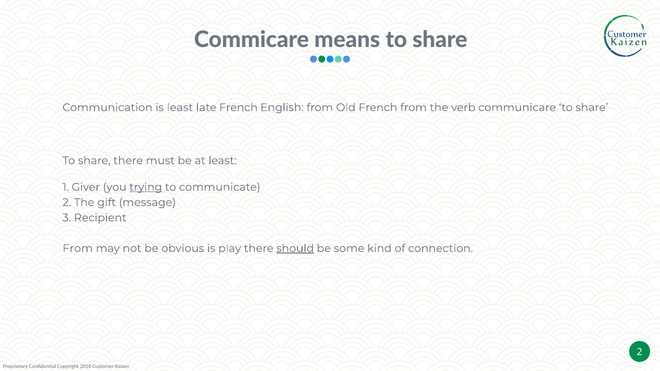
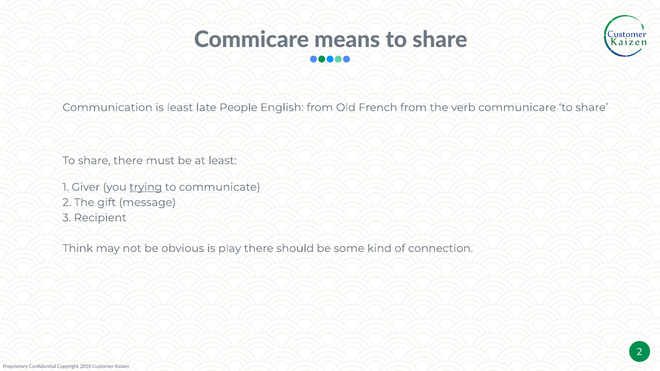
late French: French -> People
From at (78, 249): From -> Think
should underline: present -> none
